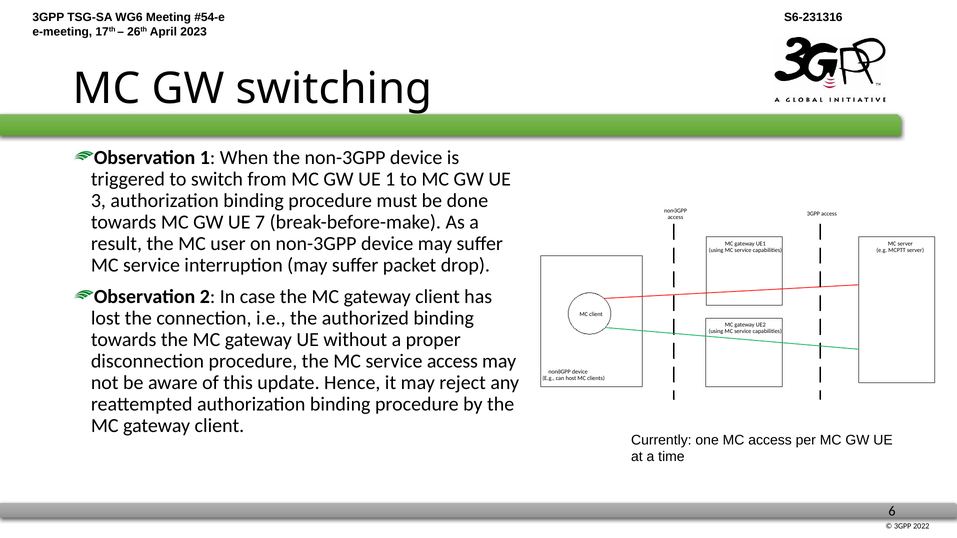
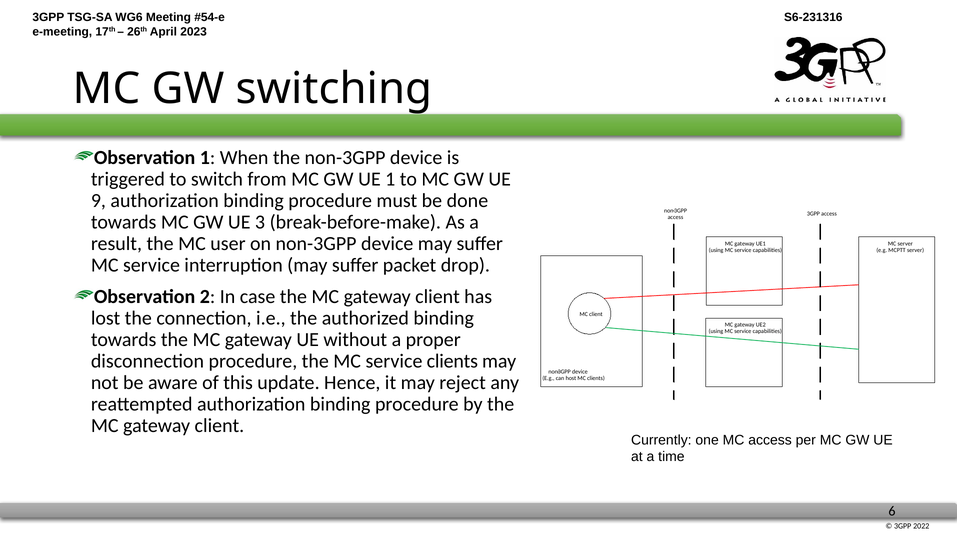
3: 3 -> 9
7: 7 -> 3
service access: access -> clients
